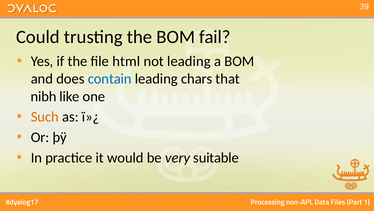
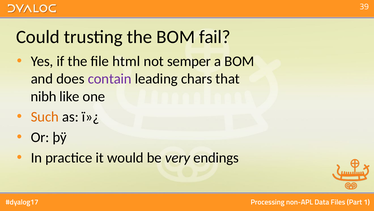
not leading: leading -> semper
contain colour: blue -> purple
suitable: suitable -> endings
